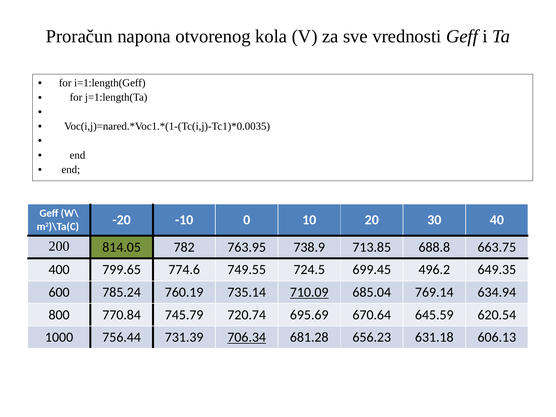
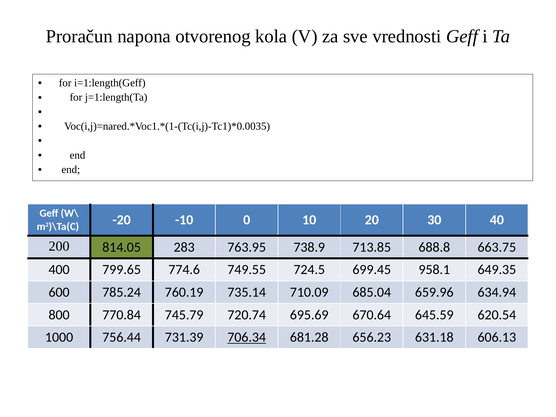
782: 782 -> 283
496.2: 496.2 -> 958.1
710.09 underline: present -> none
769.14: 769.14 -> 659.96
